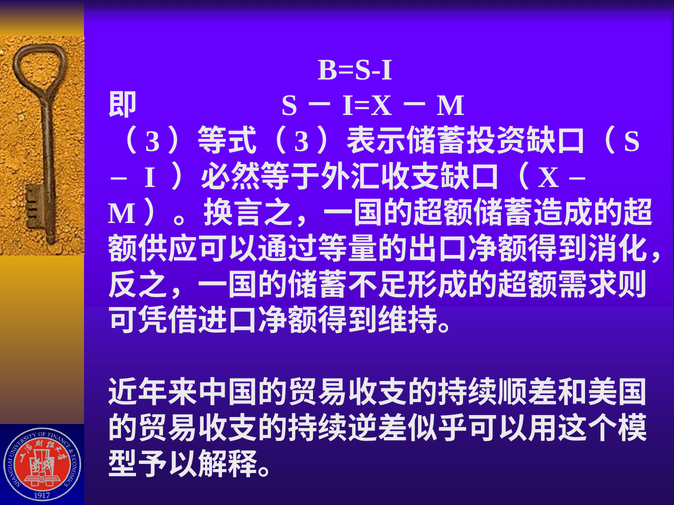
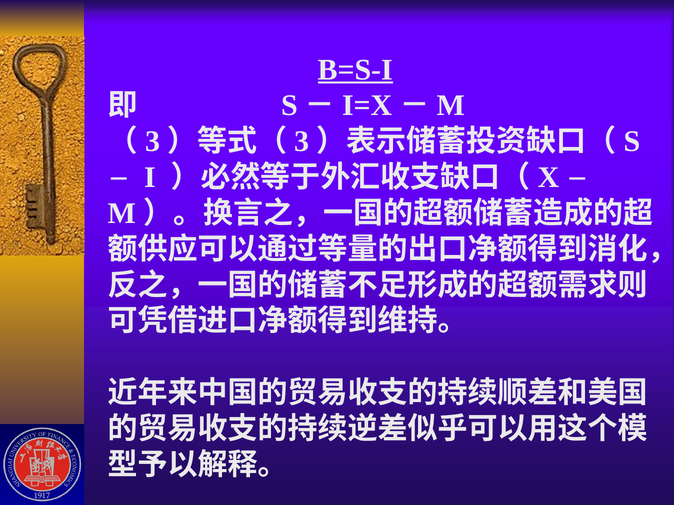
B=S-I underline: none -> present
